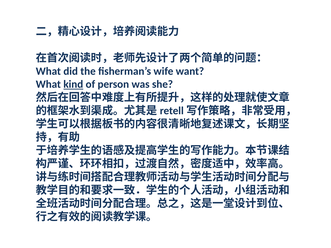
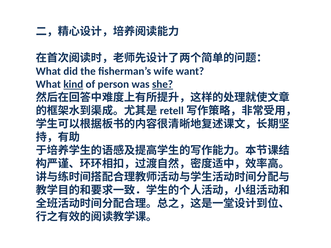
she underline: none -> present
